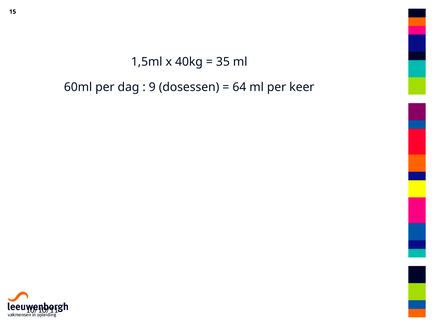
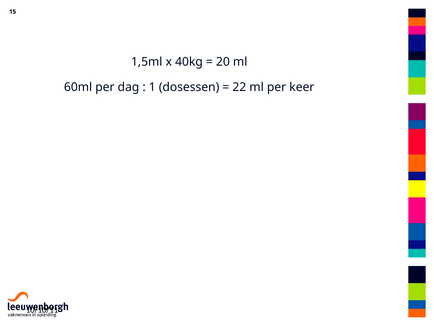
35: 35 -> 20
9: 9 -> 1
64: 64 -> 22
